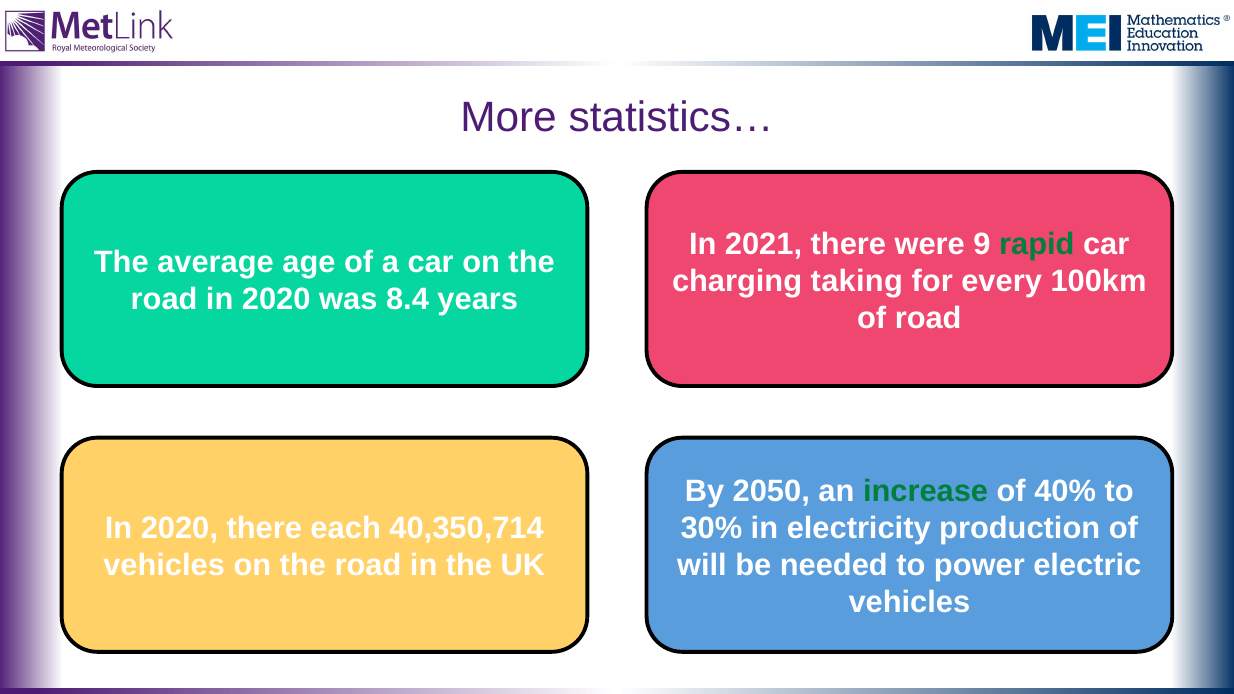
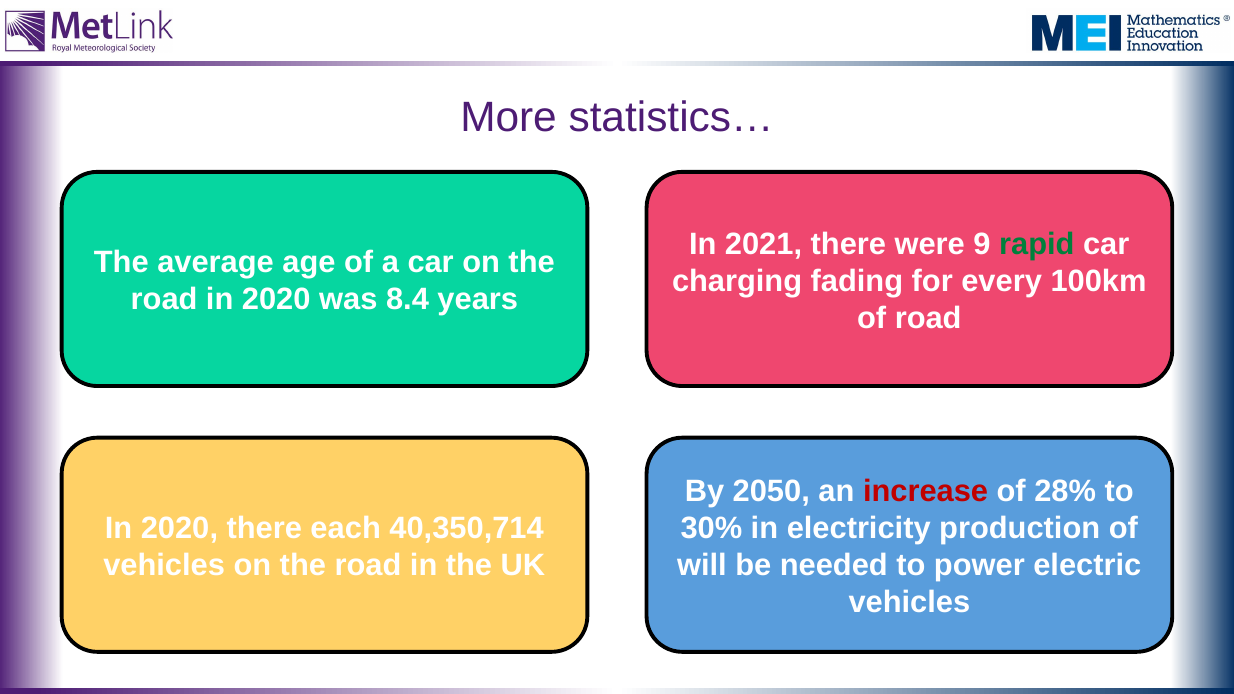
taking: taking -> fading
increase colour: green -> red
40%: 40% -> 28%
